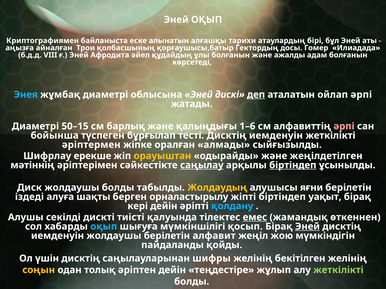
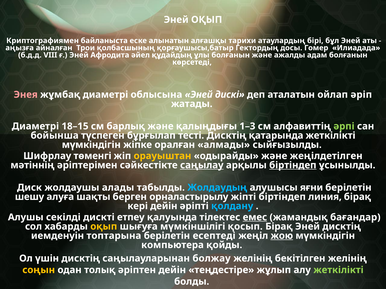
Энея colour: light blue -> pink
деп underline: present -> none
ойлап әрпі: әрпі -> әріп
50–15: 50–15 -> 18–15
1–6: 1–6 -> 1–3
әрпі at (344, 126) colour: pink -> light green
тестi Дисктiң иемденуiн: иемденуiн -> қатарында
әріптермен at (91, 145): әріптермен -> мүмкiндiгін
ерекше: ерекше -> төменгi
жолдаушы болды: болды -> алады
Жолдаудың colour: yellow -> light blue
іздеді: іздеді -> шешу
уақыт: уақыт -> линия
тиiстi: тиiстi -> етпеу
өткеннен: өткеннен -> бағандар
оқып at (104, 227) colour: light blue -> yellow
Эней at (307, 227) underline: present -> none
иемденуiн жолдаушы: жолдаушы -> топтарына
алфавит: алфавит -> есептедi
жою underline: none -> present
пайдаланды: пайдаланды -> компьютера
шифры: шифры -> болжау
